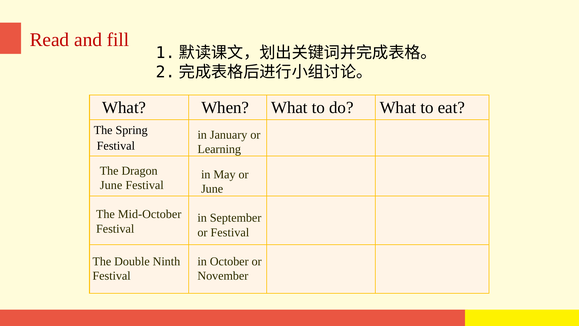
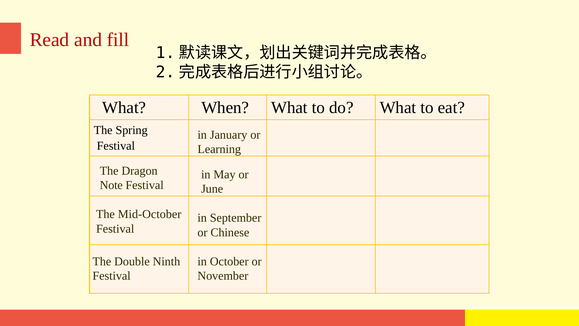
June at (111, 185): June -> Note
or Festival: Festival -> Chinese
